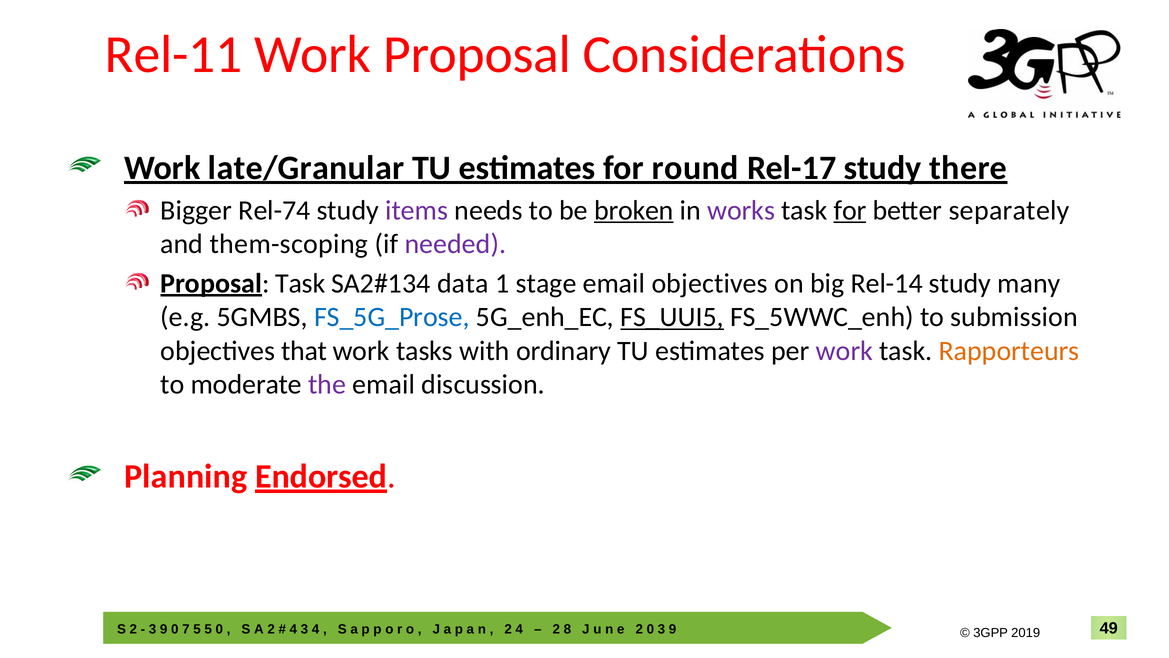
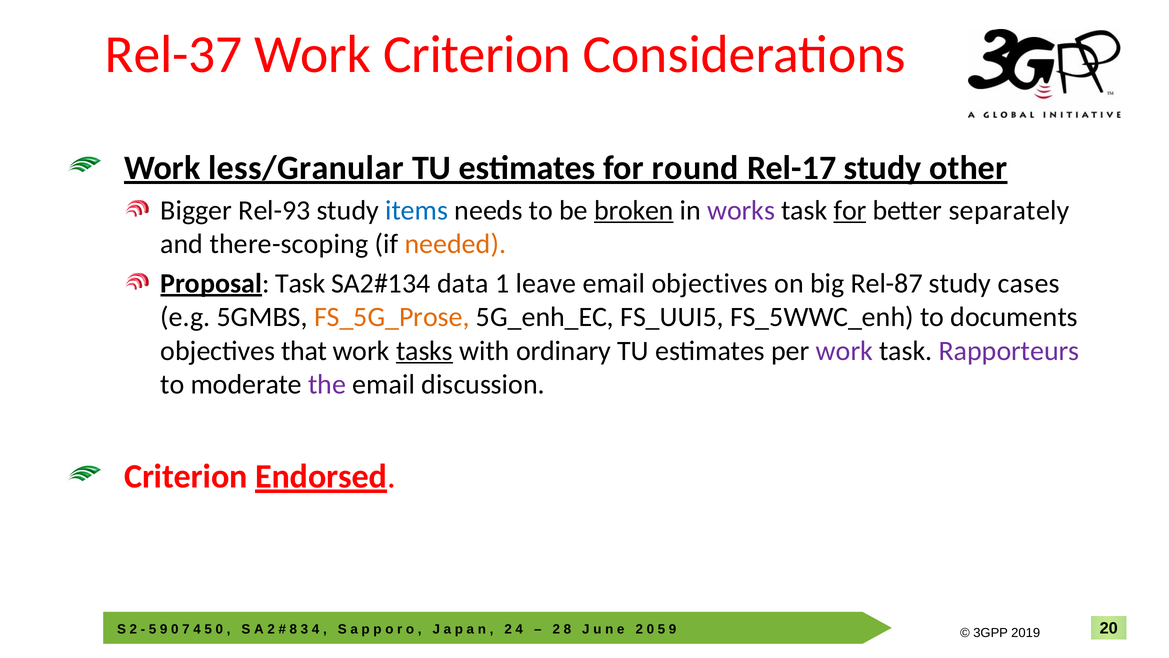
Rel-11: Rel-11 -> Rel-37
Work Proposal: Proposal -> Criterion
late/Granular: late/Granular -> less/Granular
there: there -> other
Rel-74: Rel-74 -> Rel-93
items colour: purple -> blue
them-scoping: them-scoping -> there-scoping
needed colour: purple -> orange
stage: stage -> leave
Rel-14: Rel-14 -> Rel-87
many: many -> cases
FS_5G_Prose colour: blue -> orange
FS_UUI5 underline: present -> none
submission: submission -> documents
tasks underline: none -> present
Rapporteurs colour: orange -> purple
Planning at (186, 476): Planning -> Criterion
3 at (153, 629): 3 -> 5
5 at (197, 629): 5 -> 4
4 at (293, 629): 4 -> 8
3 at (661, 629): 3 -> 5
49: 49 -> 20
